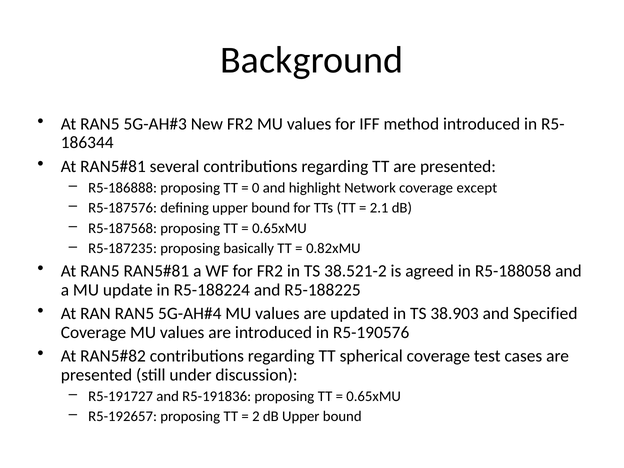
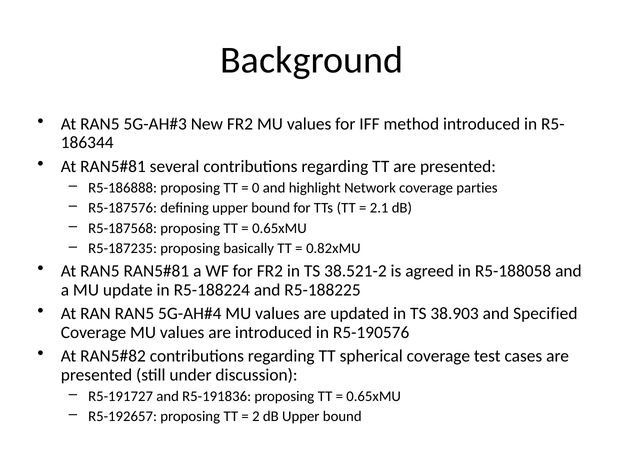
except: except -> parties
